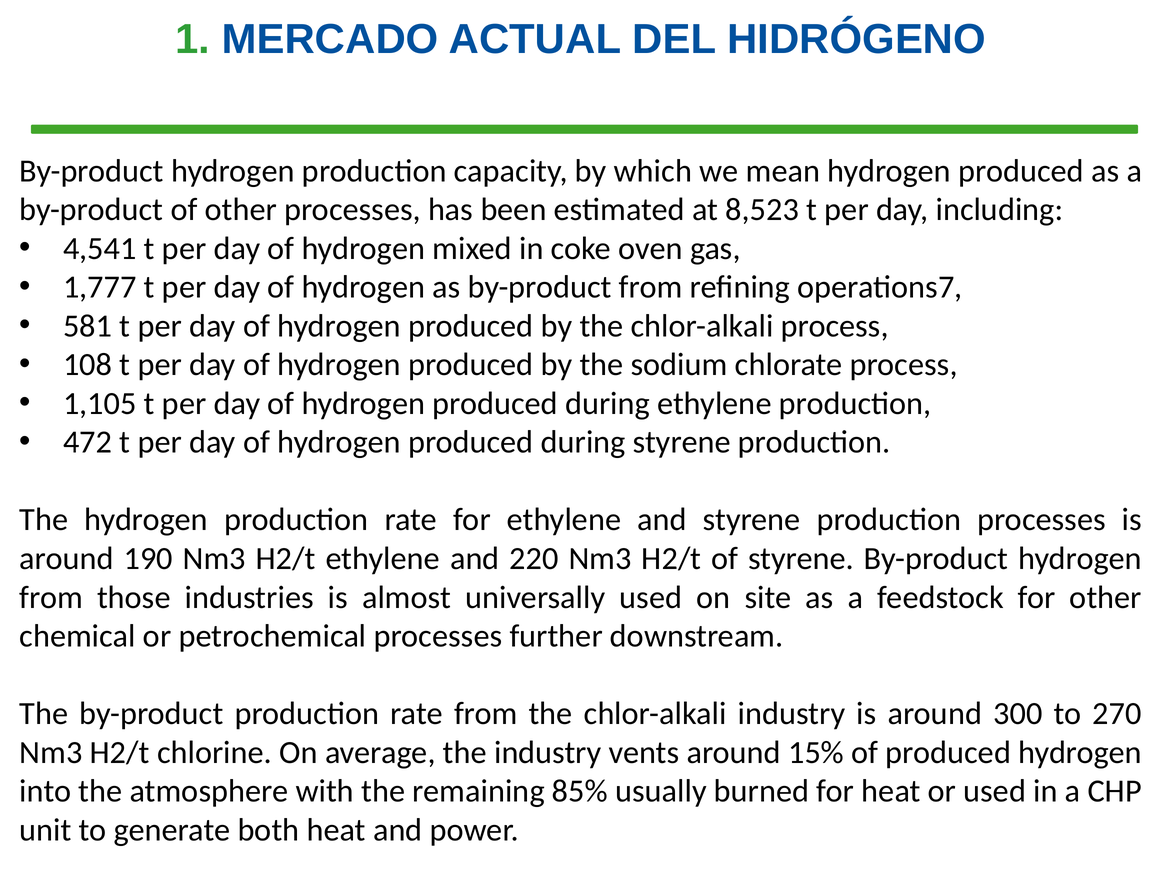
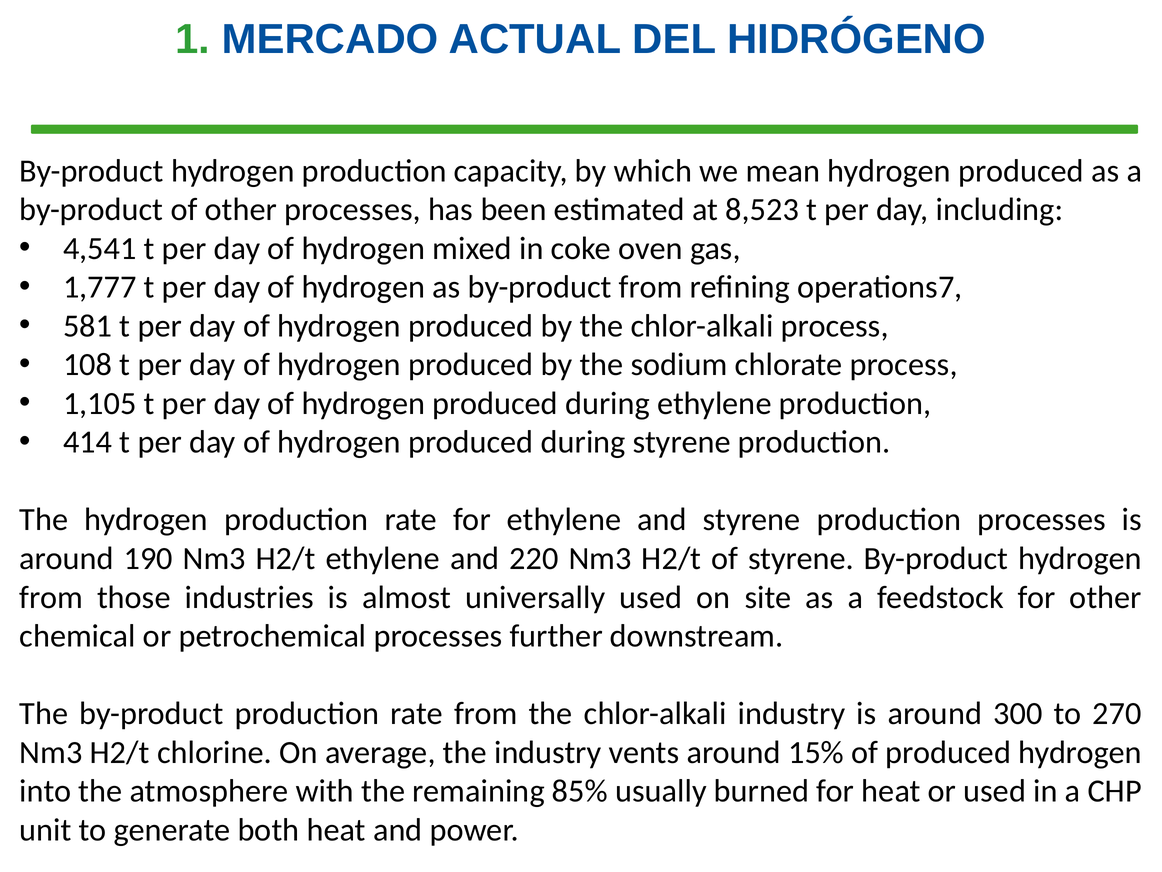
472: 472 -> 414
